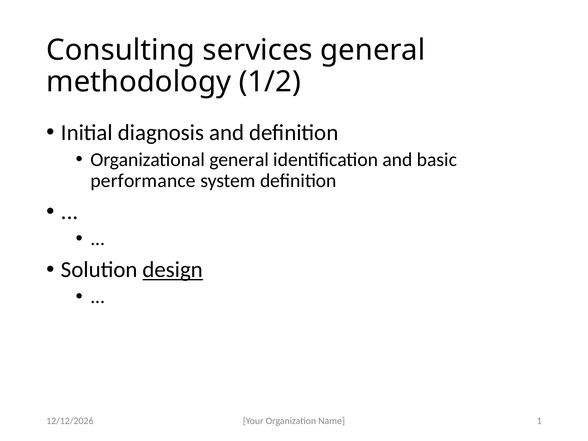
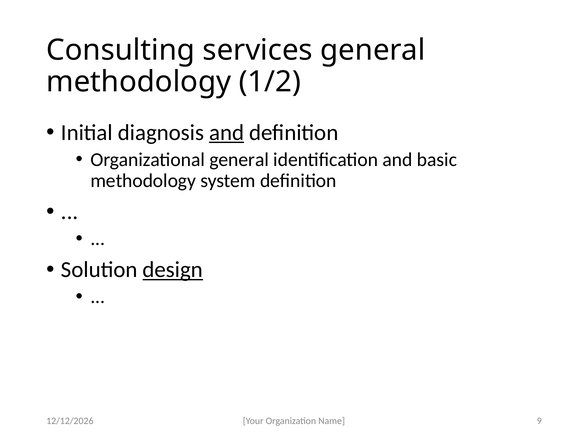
and at (227, 133) underline: none -> present
performance at (143, 181): performance -> methodology
1: 1 -> 9
